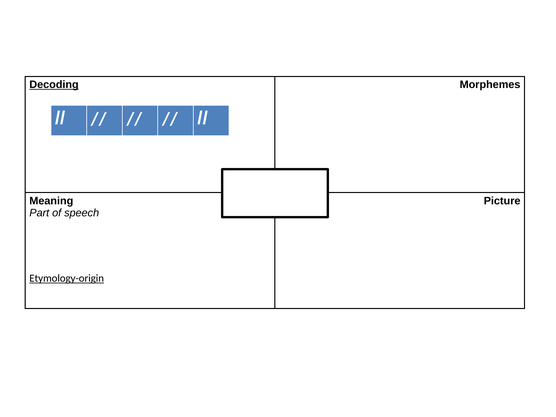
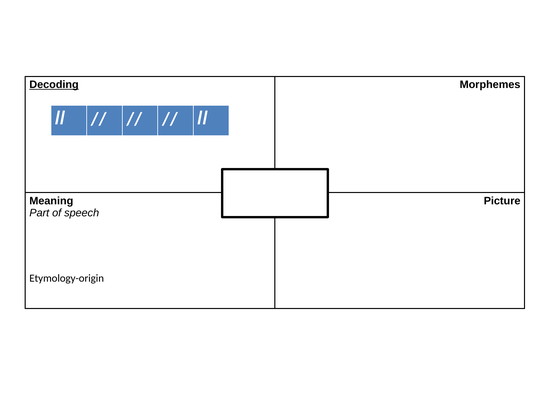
Etymology-origin underline: present -> none
